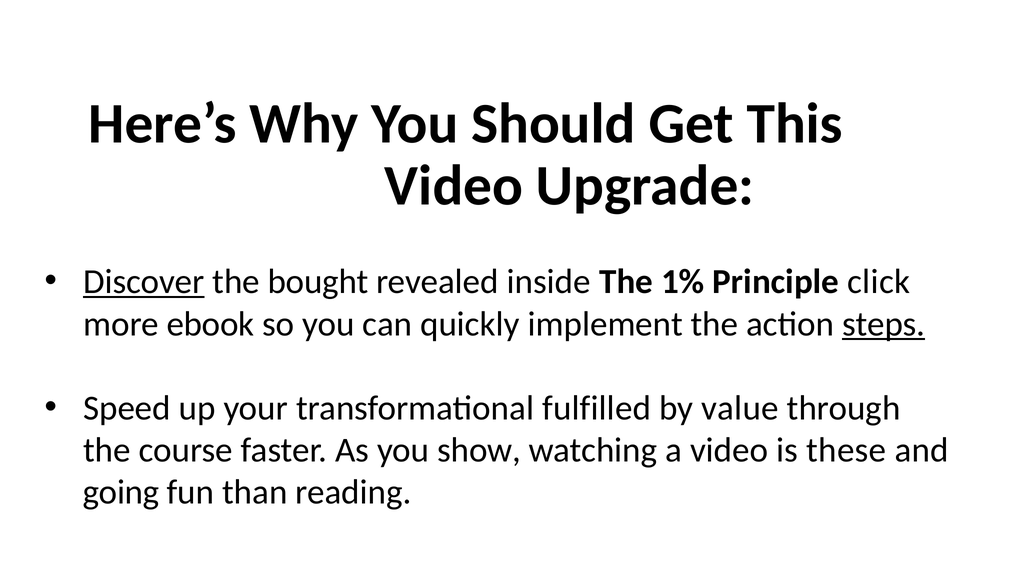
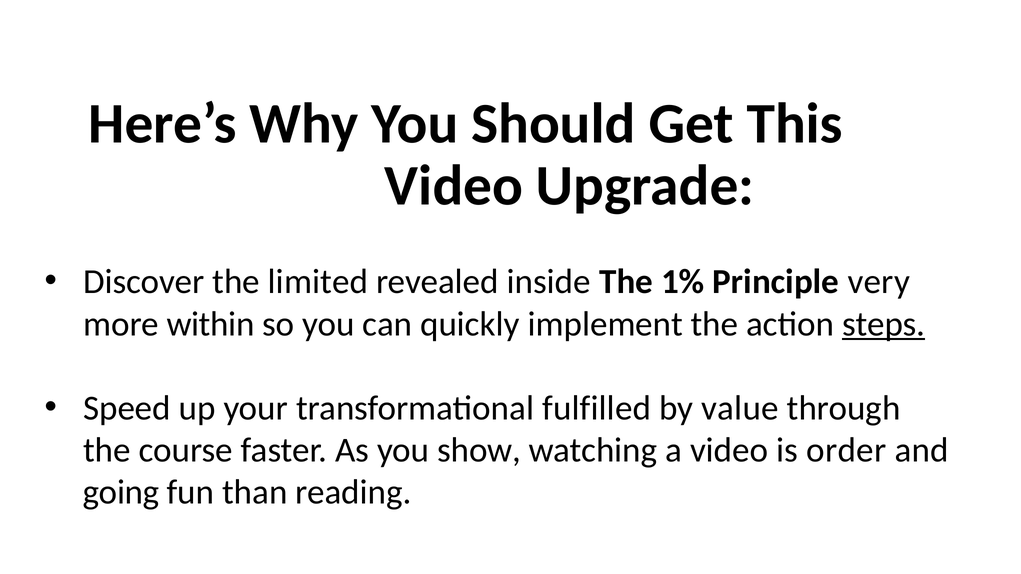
Discover underline: present -> none
bought: bought -> limited
click: click -> very
ebook: ebook -> within
these: these -> order
